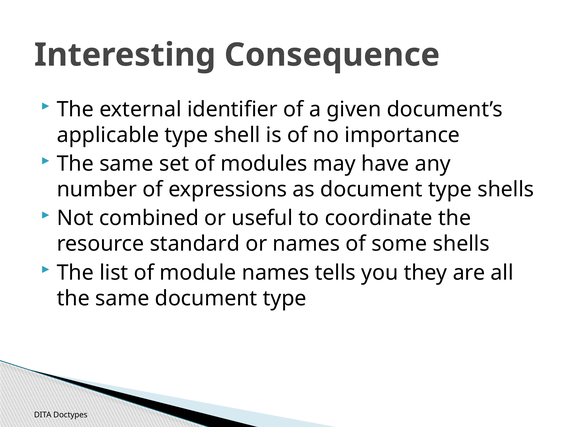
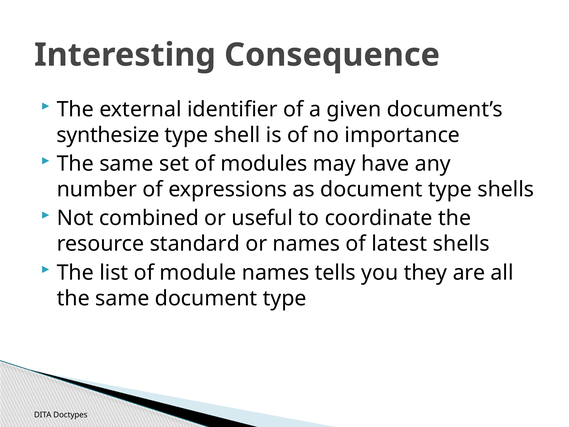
applicable: applicable -> synthesize
some: some -> latest
